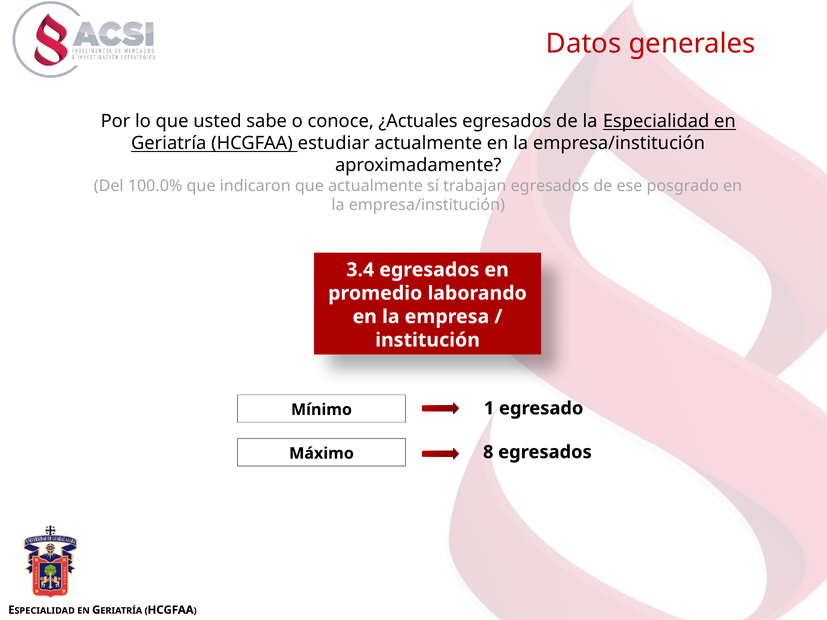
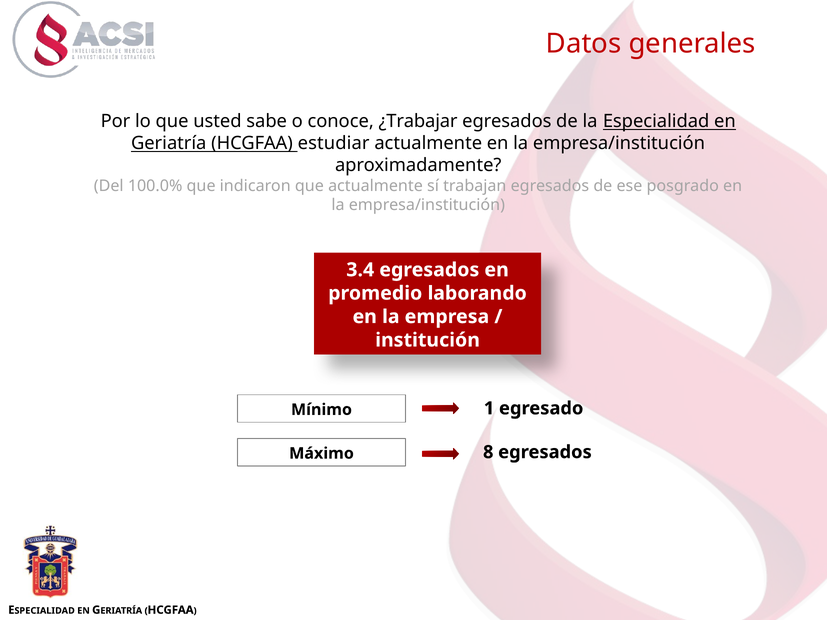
¿Actuales: ¿Actuales -> ¿Trabajar
